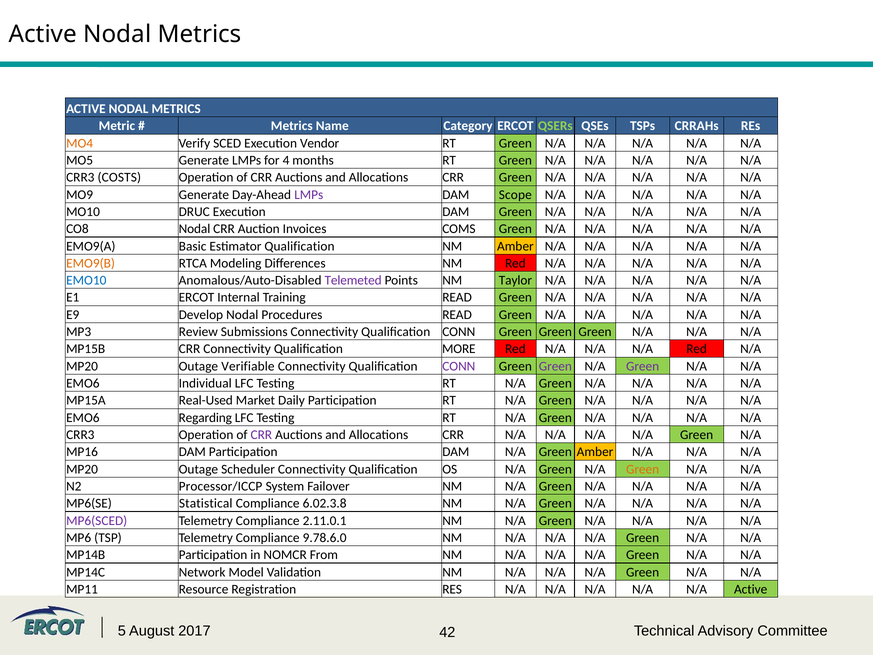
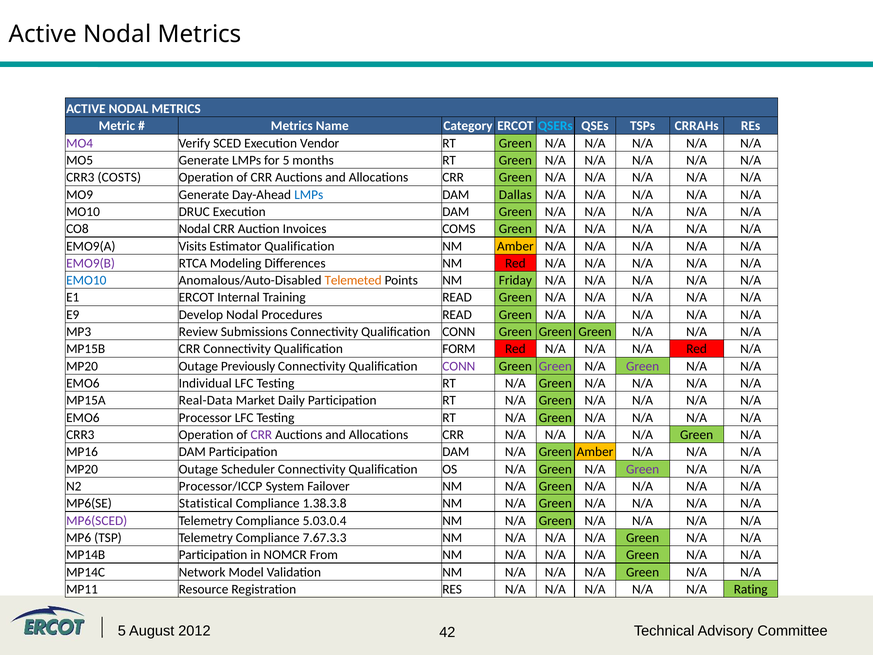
QSERs colour: light green -> light blue
MO4 colour: orange -> purple
for 4: 4 -> 5
LMPs at (309, 195) colour: purple -> blue
Scope: Scope -> Dallas
Basic: Basic -> Visits
EMO9(B colour: orange -> purple
Telemeted colour: purple -> orange
Taylor: Taylor -> Friday
MORE: MORE -> FORM
Verifiable: Verifiable -> Previously
Real-Used: Real-Used -> Real-Data
Regarding: Regarding -> Processor
Green at (643, 469) colour: orange -> purple
6.02.3.8: 6.02.3.8 -> 1.38.3.8
2.11.0.1: 2.11.0.1 -> 5.03.0.4
9.78.6.0: 9.78.6.0 -> 7.67.3.3
N/A Active: Active -> Rating
2017: 2017 -> 2012
